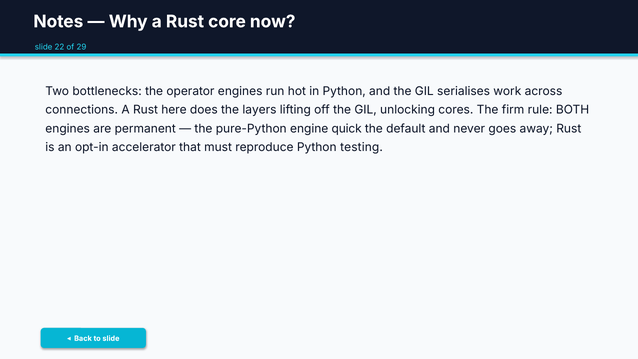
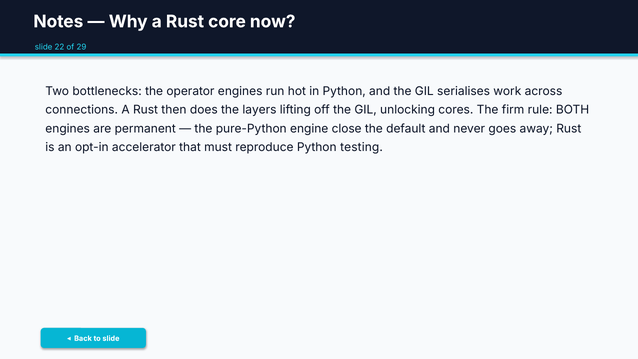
here: here -> then
quick: quick -> close
